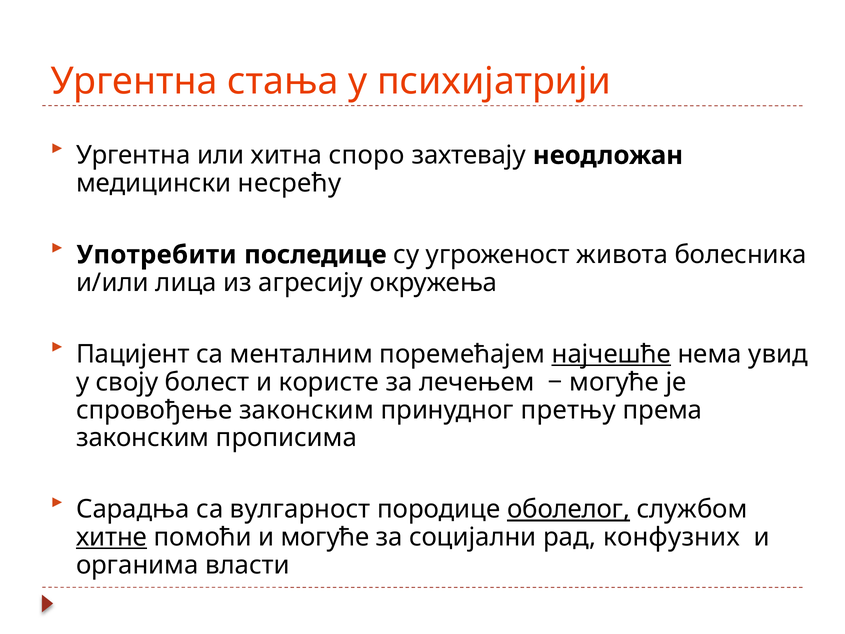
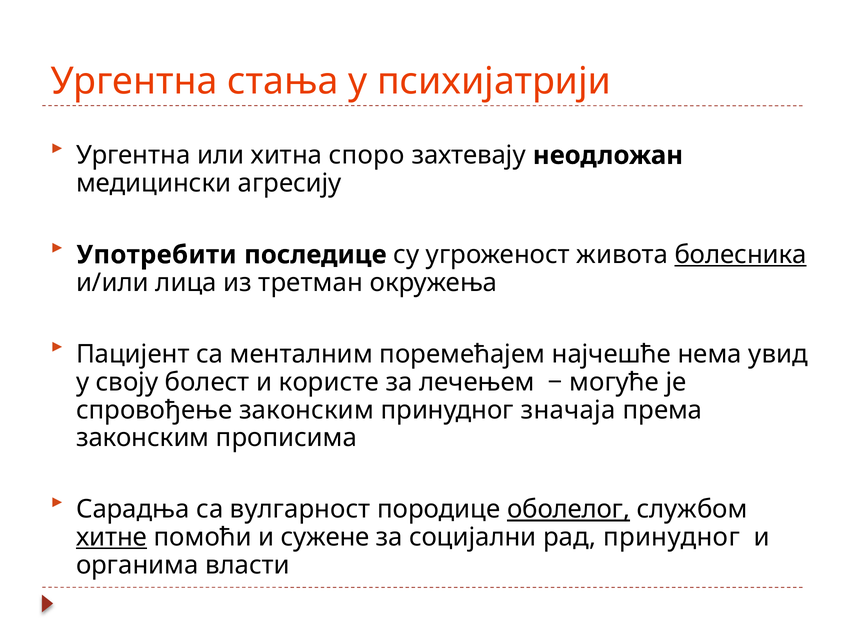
несрећу: несрећу -> агресију
болесника underline: none -> present
агресију: агресију -> третман
најчешће underline: present -> none
претњу: претњу -> значаја
и могуће: могуће -> сужене
рад конфузних: конфузних -> принудног
